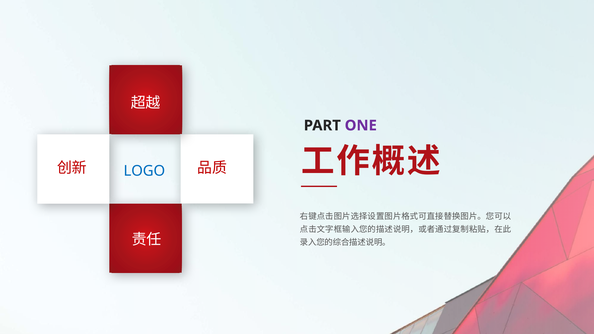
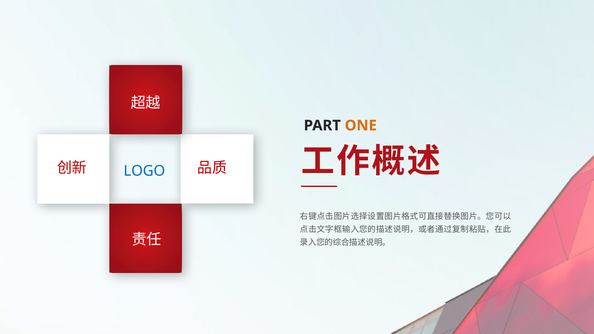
ONE colour: purple -> orange
